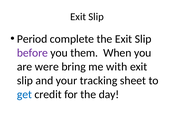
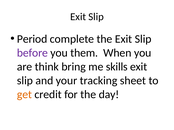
were: were -> think
with: with -> skills
get colour: blue -> orange
